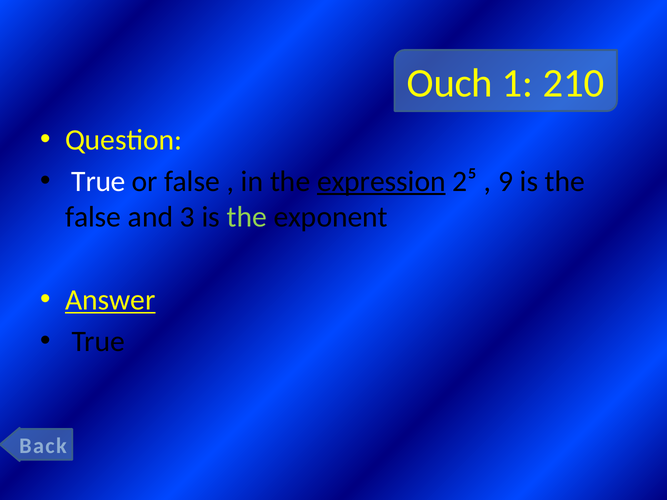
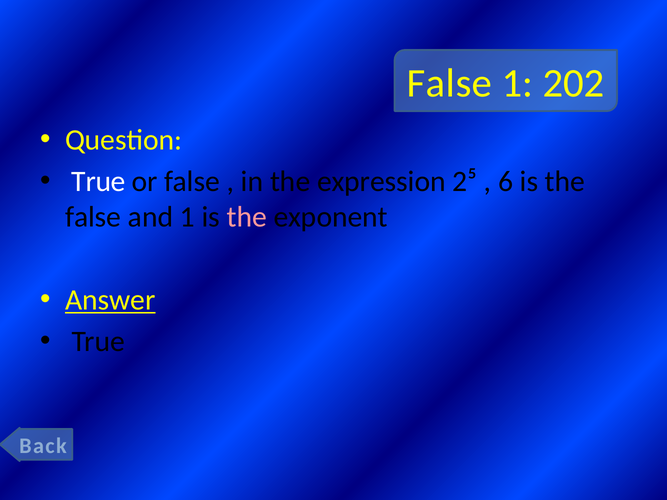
Ouch at (450, 83): Ouch -> False
210: 210 -> 202
expression underline: present -> none
9: 9 -> 6
and 3: 3 -> 1
the at (247, 217) colour: light green -> pink
